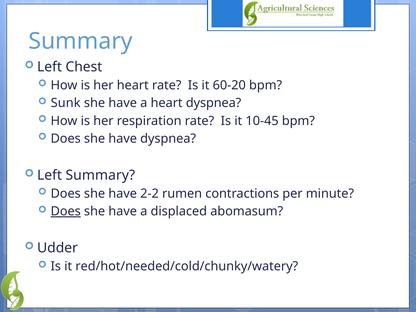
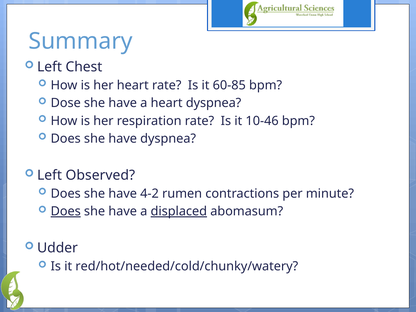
60-20: 60-20 -> 60-85
Sunk: Sunk -> Dose
10-45: 10-45 -> 10-46
Left Summary: Summary -> Observed
2-2: 2-2 -> 4-2
displaced underline: none -> present
